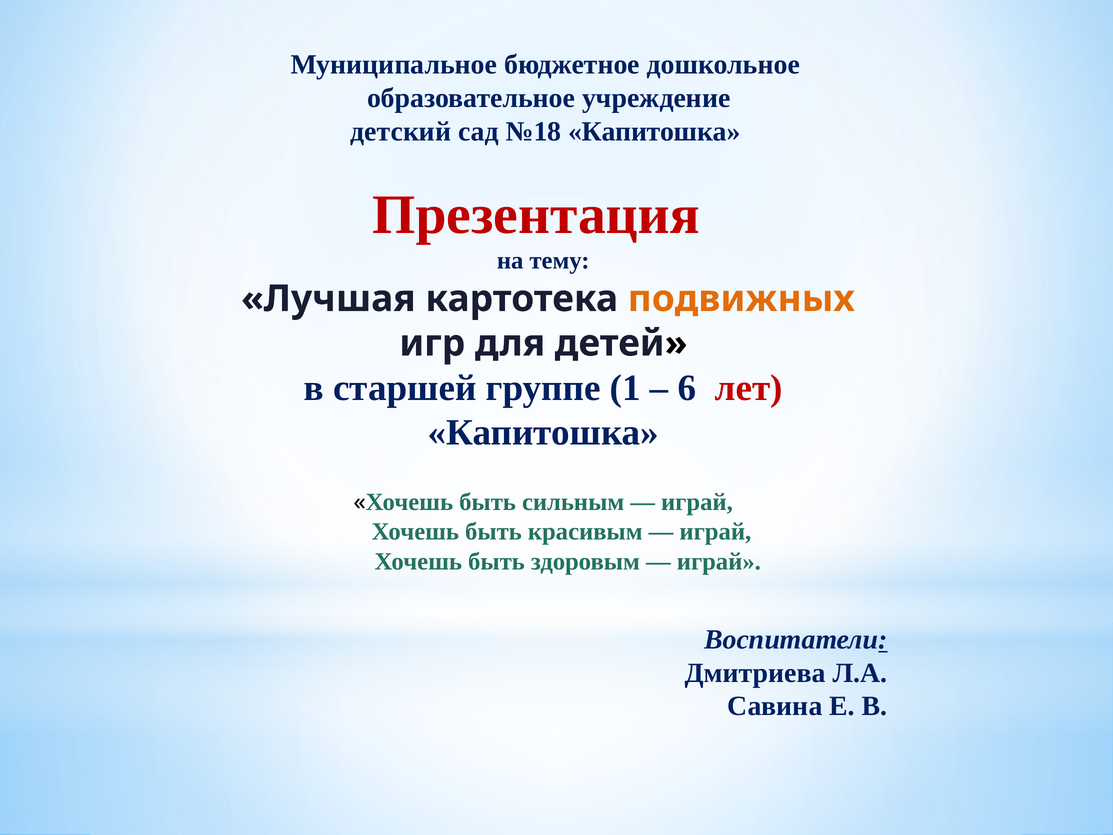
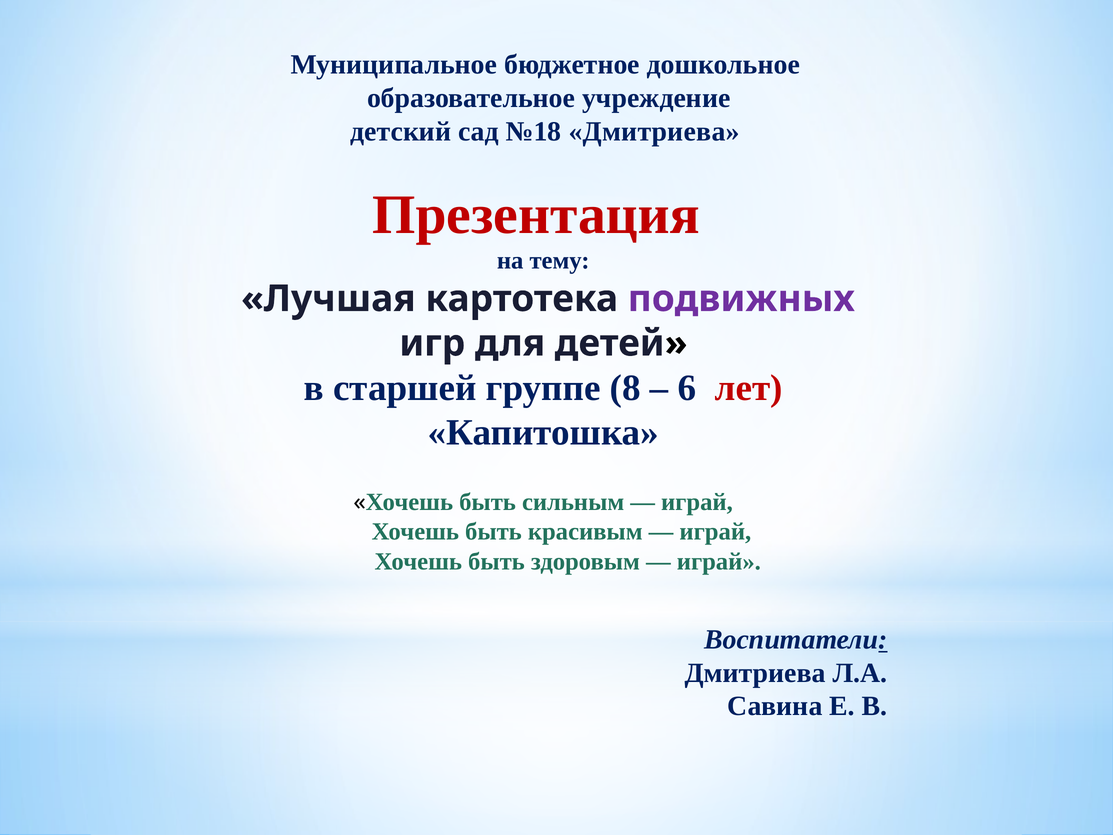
№18 Капитошка: Капитошка -> Дмитриева
подвижных colour: orange -> purple
1: 1 -> 8
